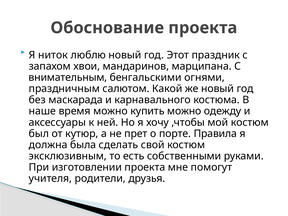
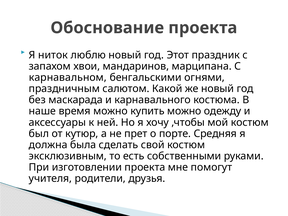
внимательным: внимательным -> карнавальном
Правила: Правила -> Средняя
